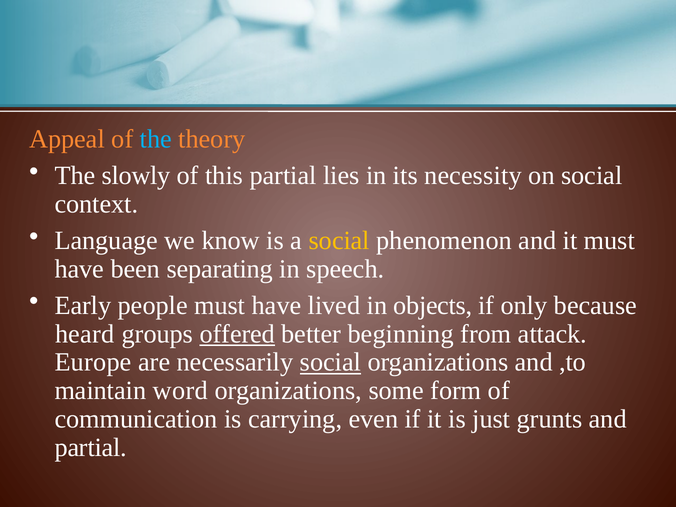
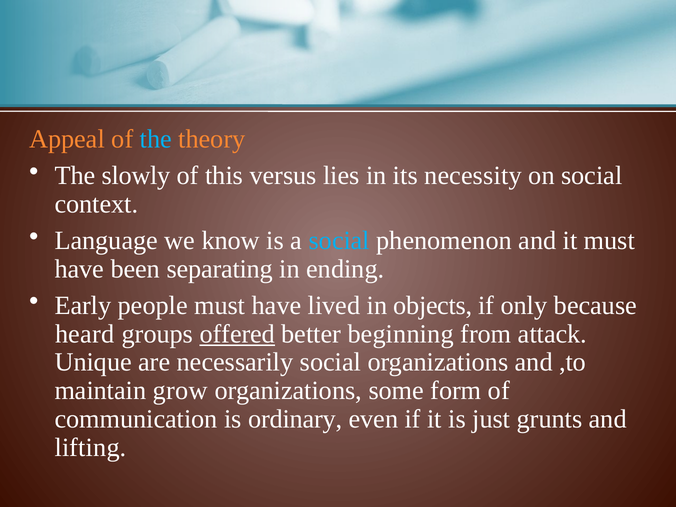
this partial: partial -> versus
social at (339, 241) colour: yellow -> light blue
speech: speech -> ending
Europe: Europe -> Unique
social at (330, 362) underline: present -> none
word: word -> grow
carrying: carrying -> ordinary
partial at (91, 447): partial -> lifting
